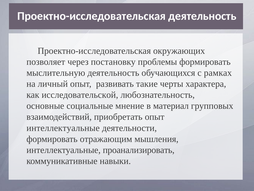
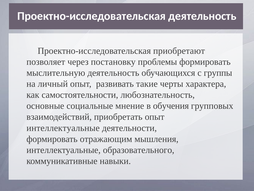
окружающих: окружающих -> приобретают
рамках: рамках -> группы
исследовательской: исследовательской -> самостоятельности
материал: материал -> обучения
проанализировать: проанализировать -> образовательного
